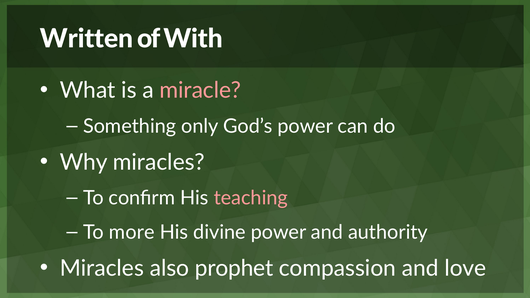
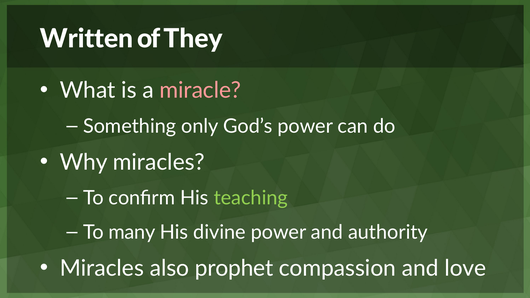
With: With -> They
teaching colour: pink -> light green
more: more -> many
